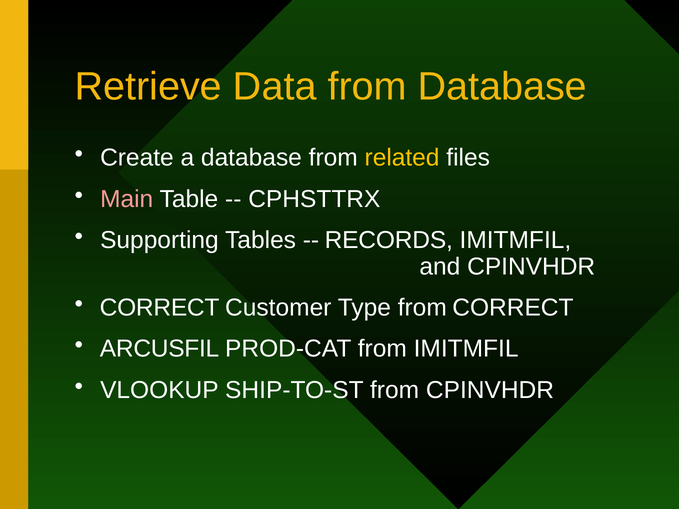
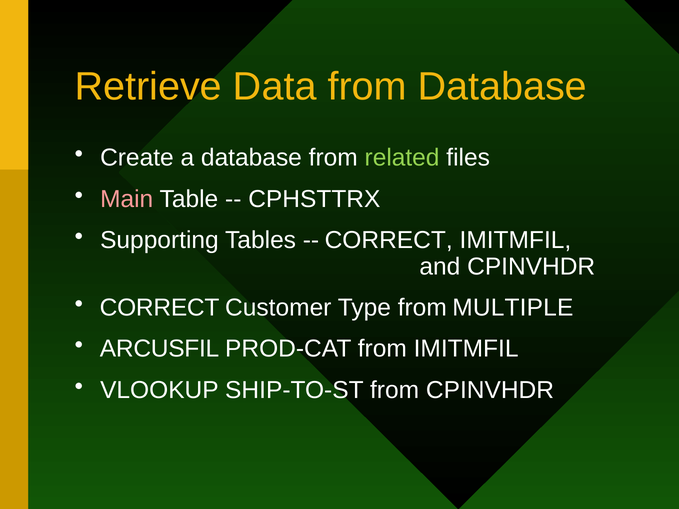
related colour: yellow -> light green
RECORDS at (389, 240): RECORDS -> CORRECT
from CORRECT: CORRECT -> MULTIPLE
